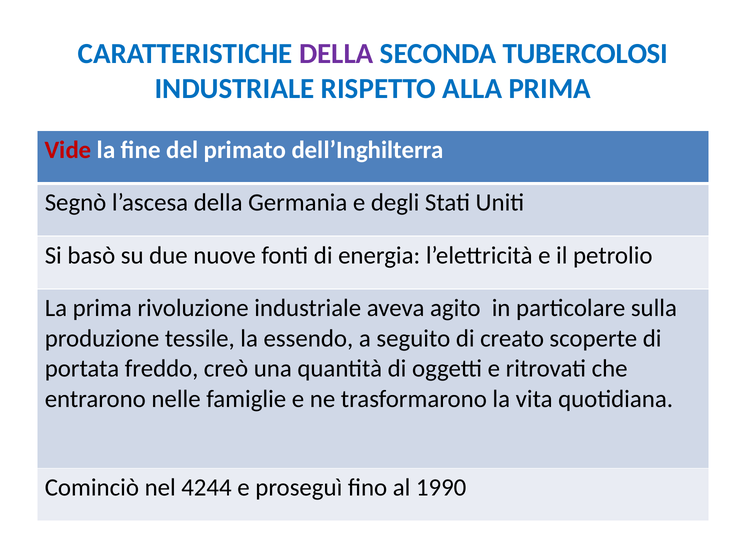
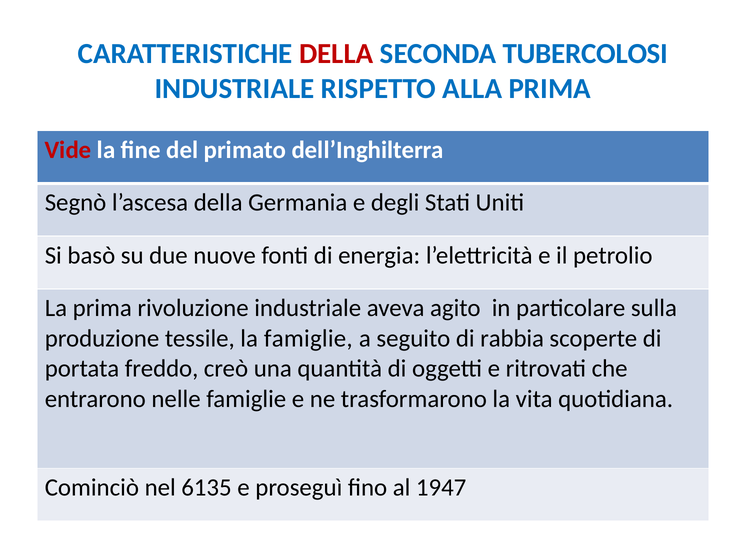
DELLA at (336, 54) colour: purple -> red
la essendo: essendo -> famiglie
creato: creato -> rabbia
4244: 4244 -> 6135
1990: 1990 -> 1947
